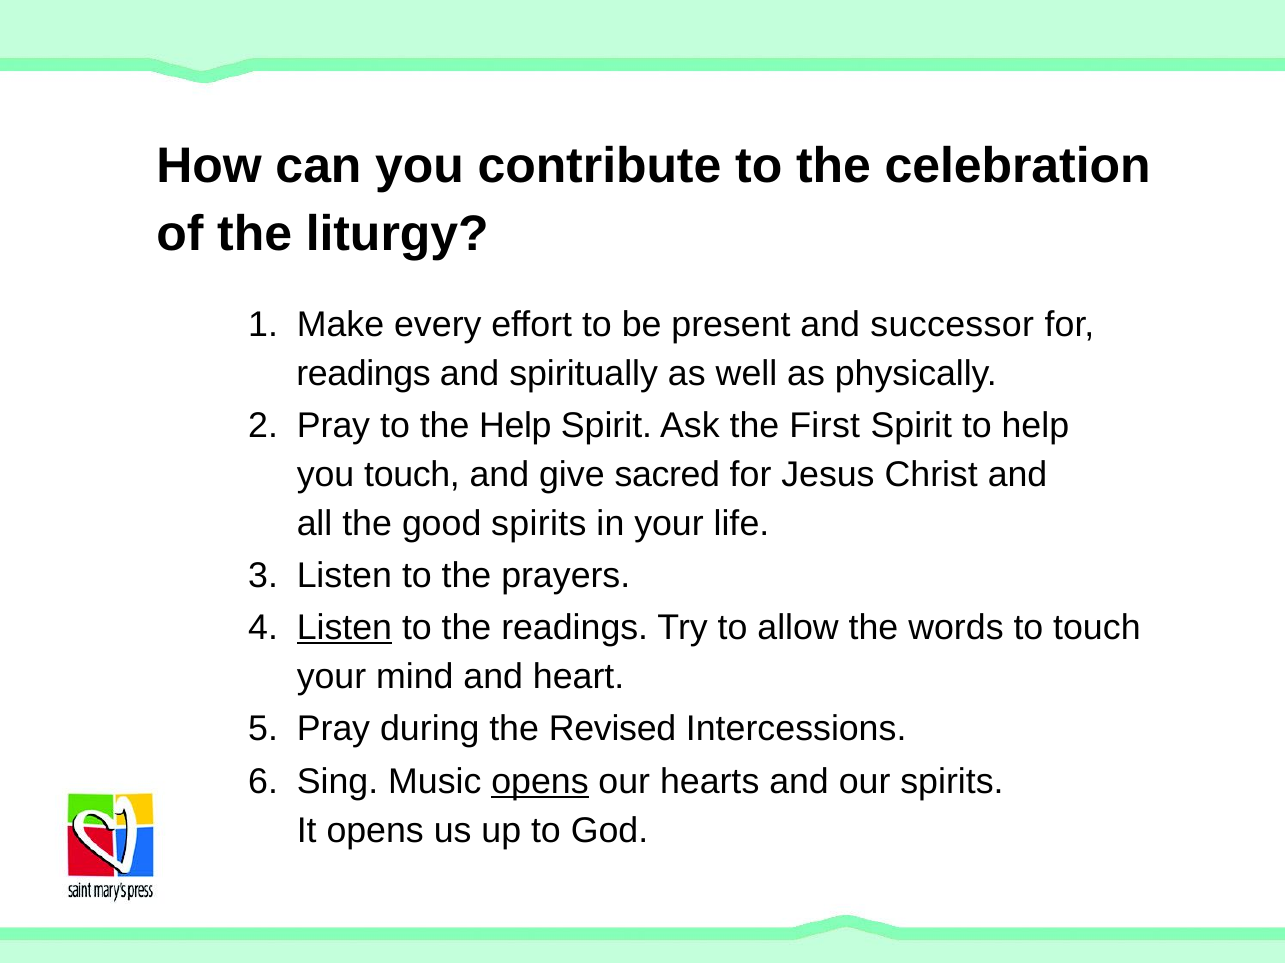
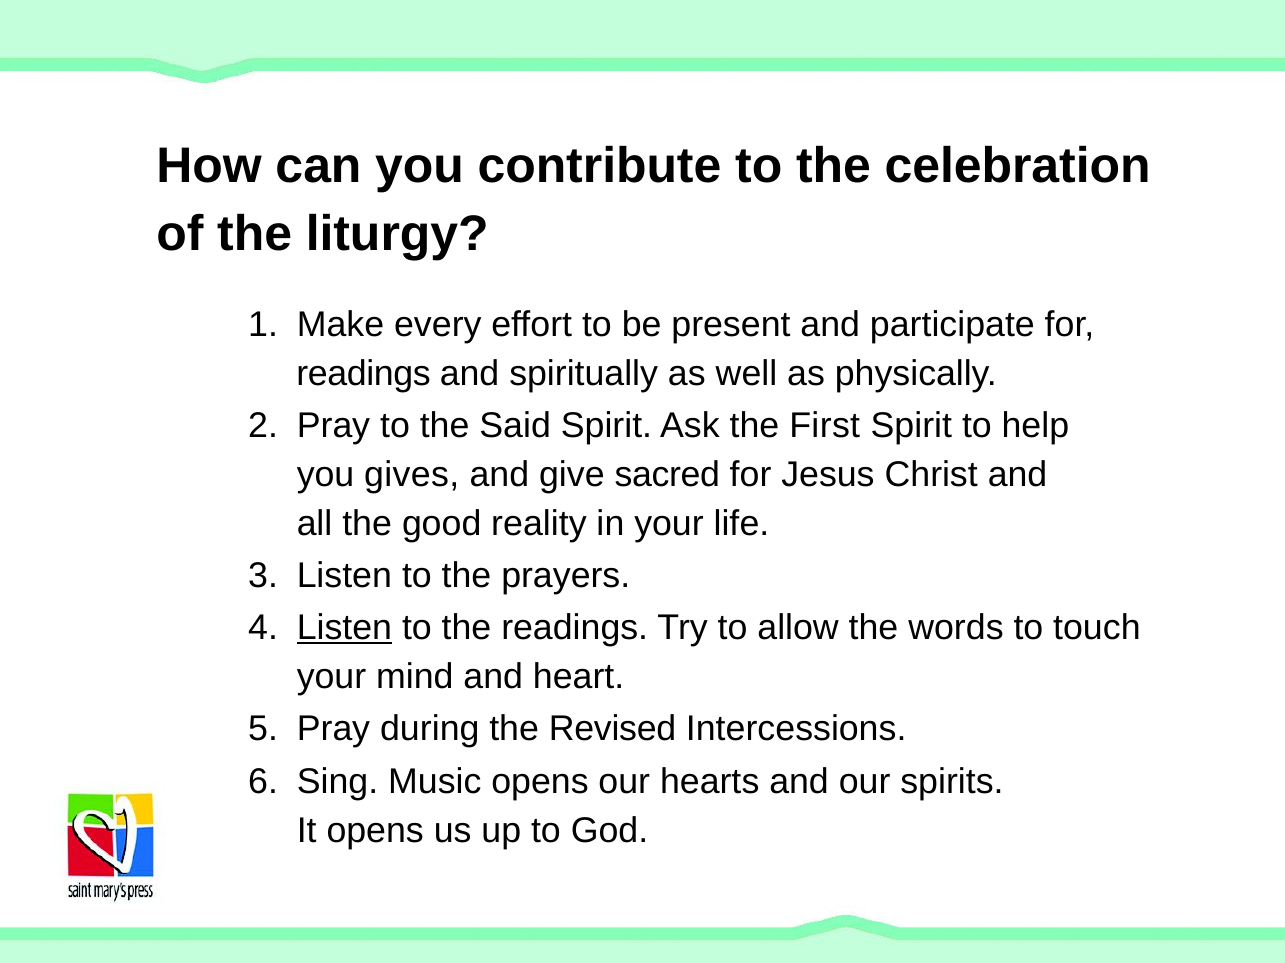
successor: successor -> participate
the Help: Help -> Said
you touch: touch -> gives
good spirits: spirits -> reality
opens at (540, 782) underline: present -> none
